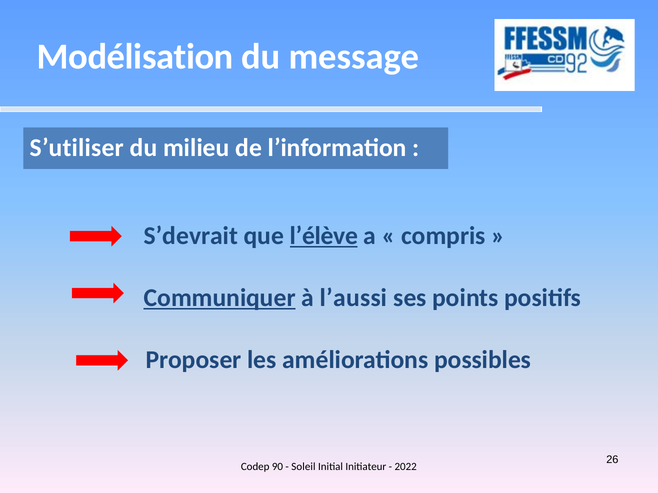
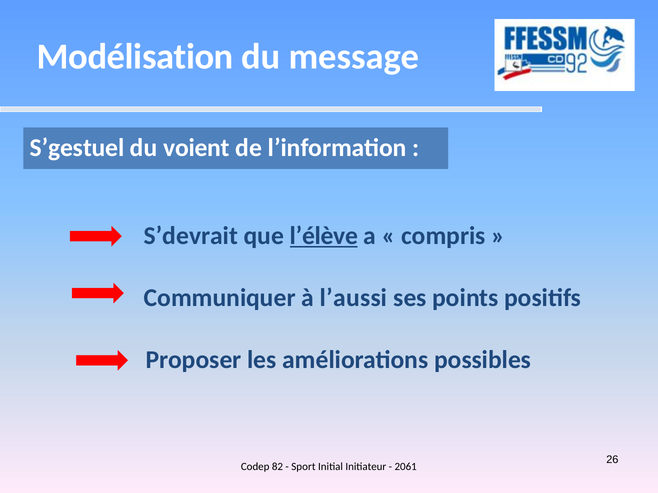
S’utiliser: S’utiliser -> S’gestuel
milieu: milieu -> voient
Communiquer underline: present -> none
90: 90 -> 82
Soleil: Soleil -> Sport
2022: 2022 -> 2061
